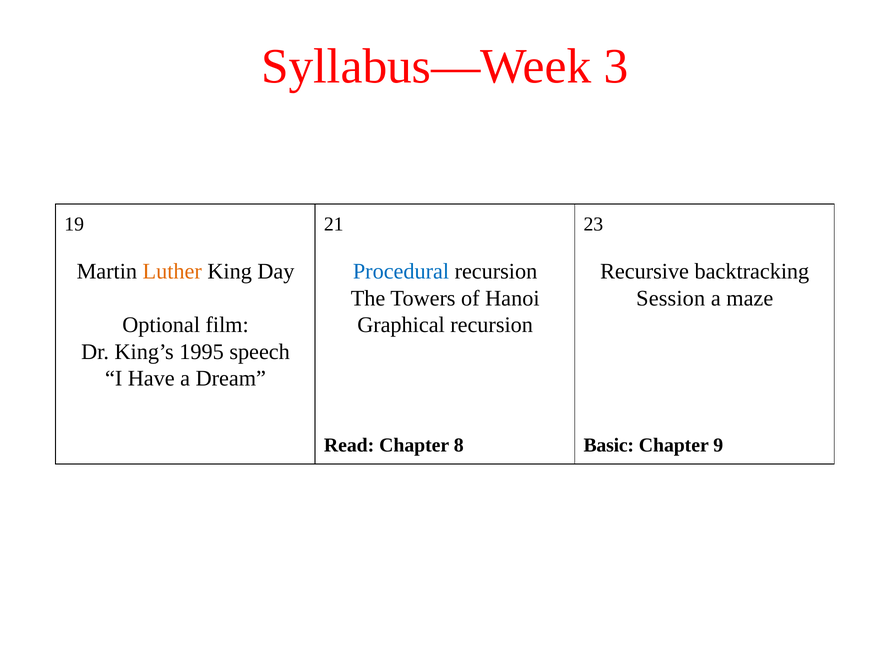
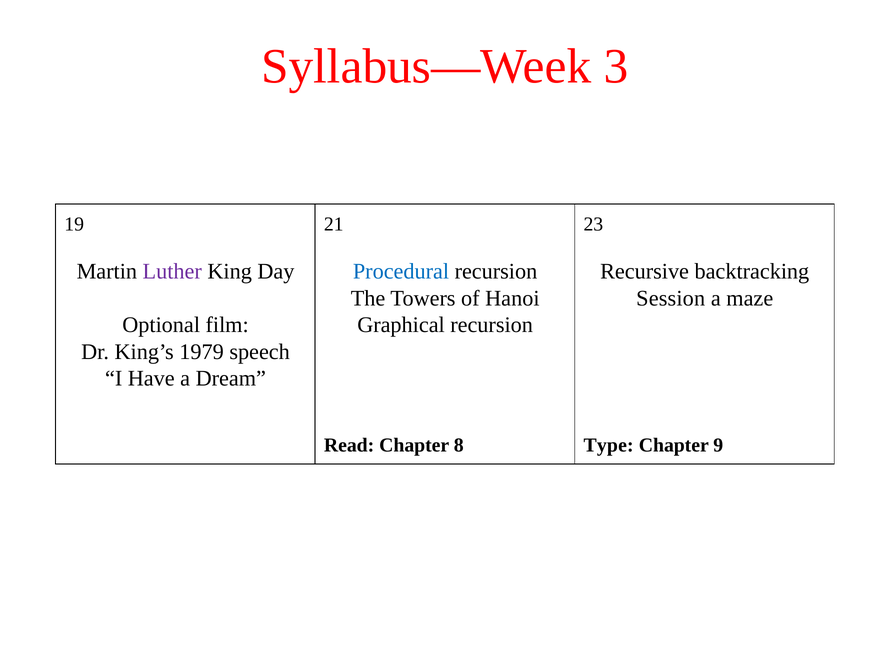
Luther colour: orange -> purple
1995: 1995 -> 1979
Basic: Basic -> Type
